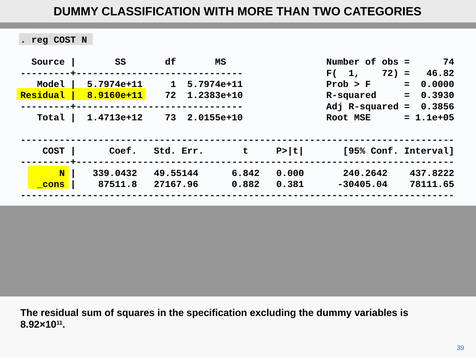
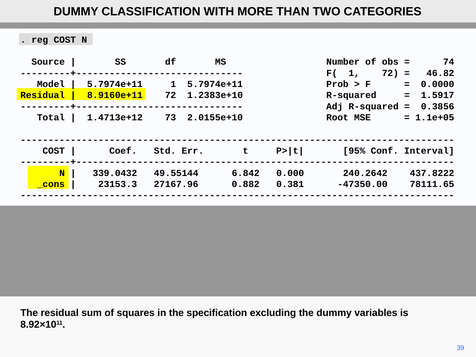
0.3930: 0.3930 -> 1.5917
87511.8: 87511.8 -> 23153.3
-30405.04: -30405.04 -> -47350.00
